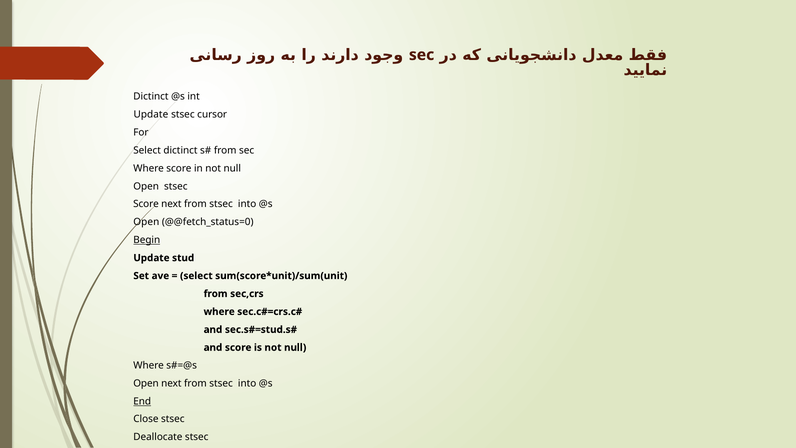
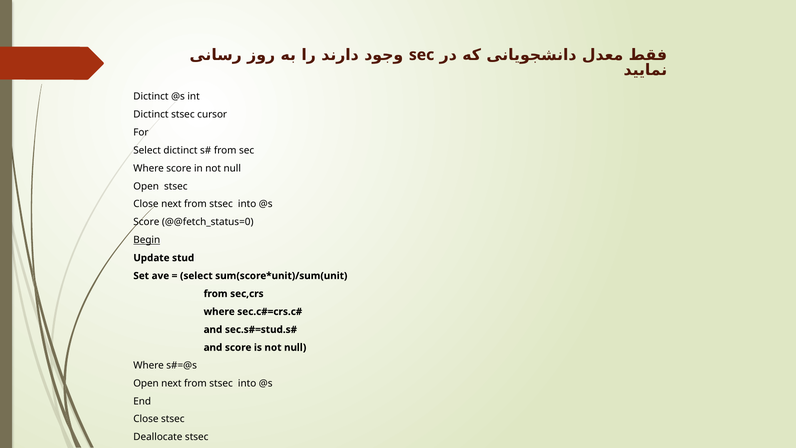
Update at (151, 114): Update -> Dictinct
Score at (146, 204): Score -> Close
Open at (146, 222): Open -> Score
End underline: present -> none
